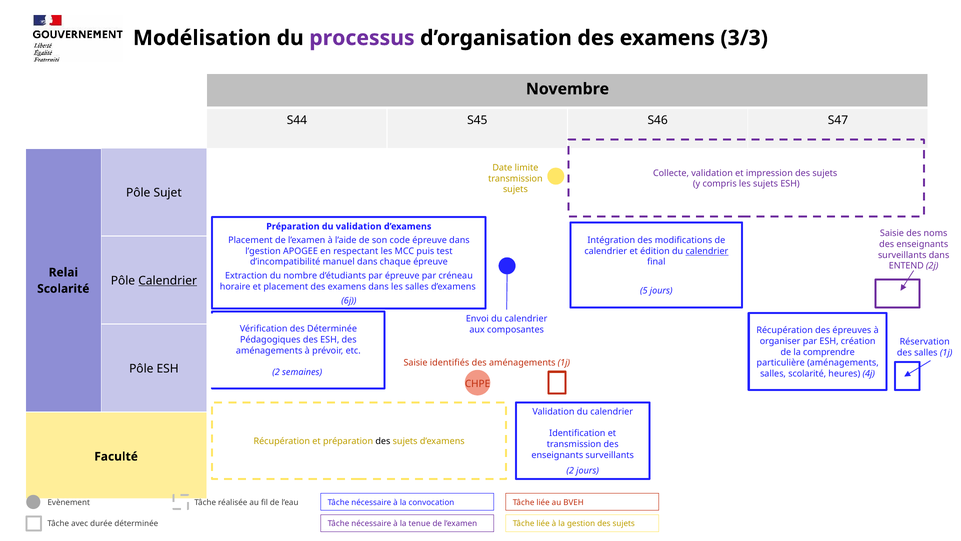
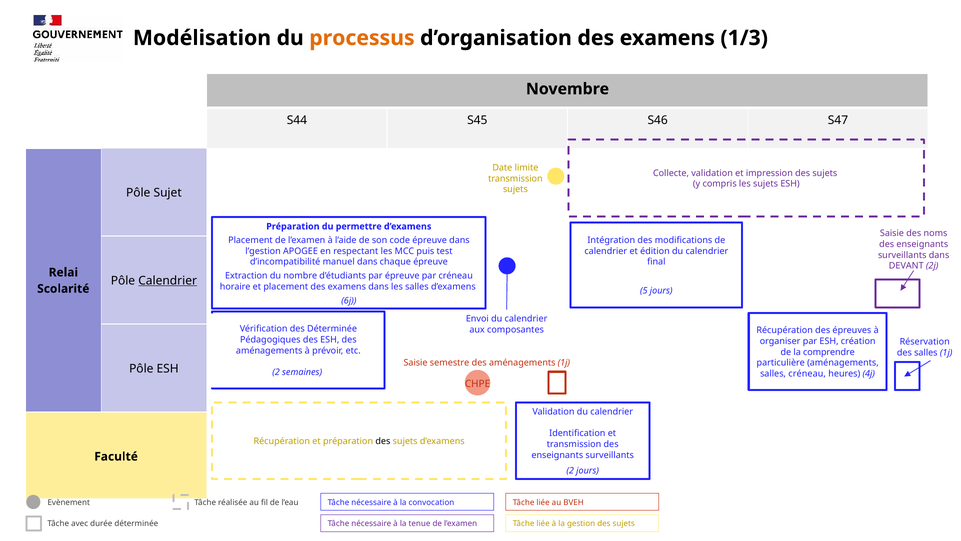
processus colour: purple -> orange
3/3: 3/3 -> 1/3
du validation: validation -> permettre
calendrier at (707, 251) underline: present -> none
ENTEND: ENTEND -> DEVANT
identifiés: identifiés -> semestre
salles scolarité: scolarité -> créneau
